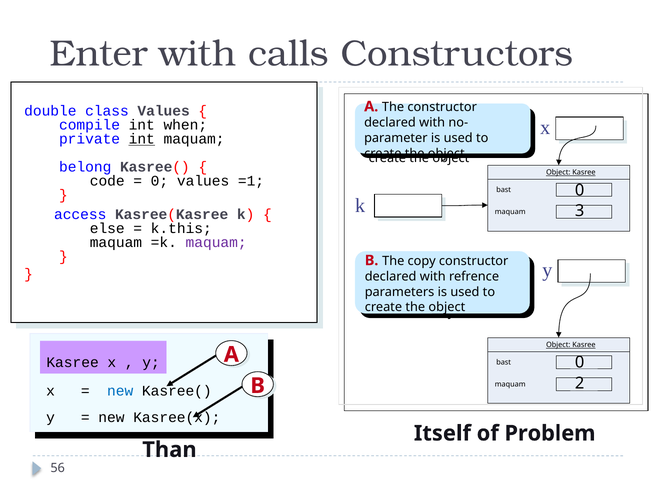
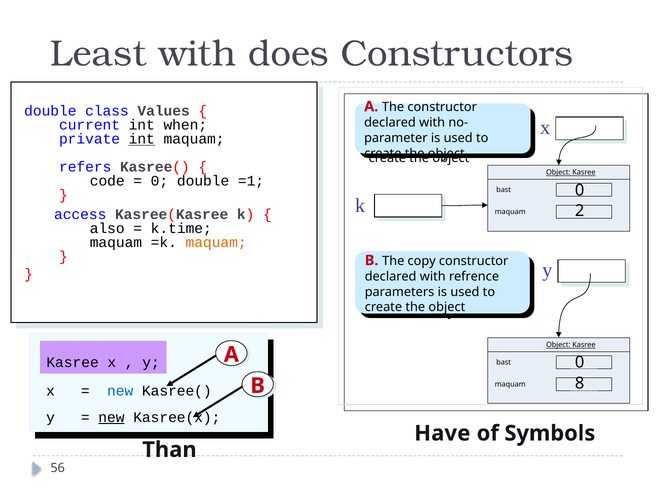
Enter: Enter -> Least
calls: calls -> does
compile: compile -> current
belong: belong -> refers
0 values: values -> double
3: 3 -> 2
else: else -> also
k.this: k.this -> k.time
maquam at (216, 243) colour: purple -> orange
2: 2 -> 8
new at (111, 417) underline: none -> present
Itself: Itself -> Have
Problem: Problem -> Symbols
